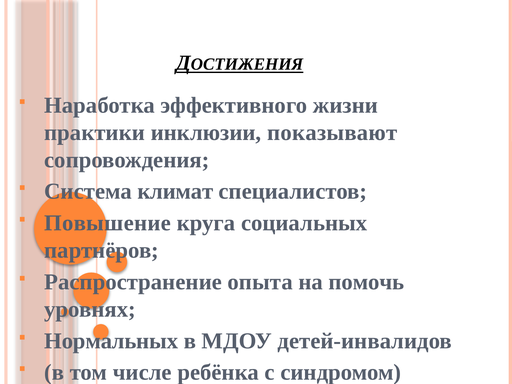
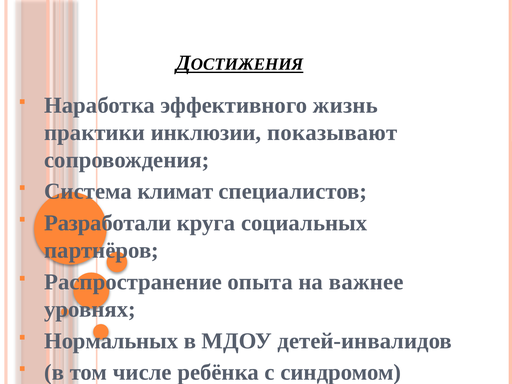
жизни: жизни -> жизнь
Повышение: Повышение -> Разработали
помочь: помочь -> важнее
